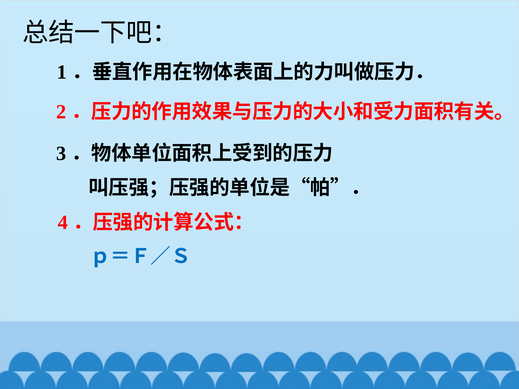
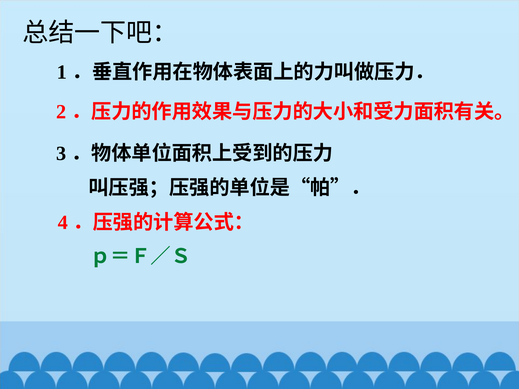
ｐ＝Ｆ／Ｓ colour: blue -> green
